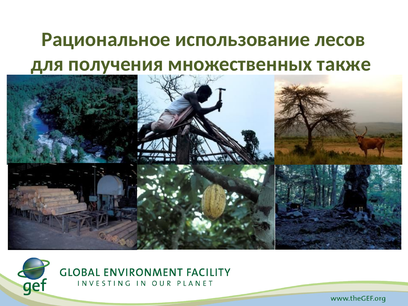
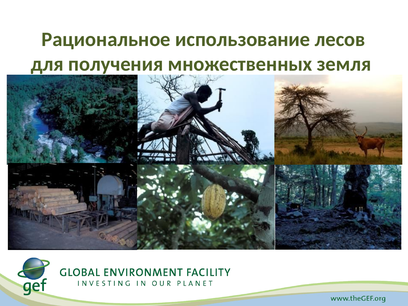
также: также -> земля
